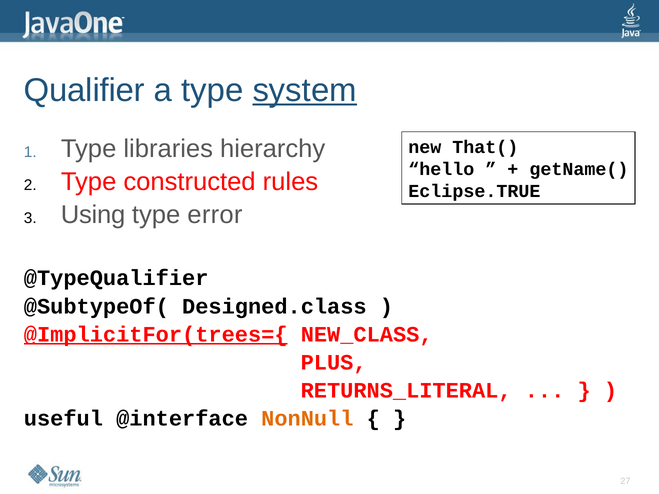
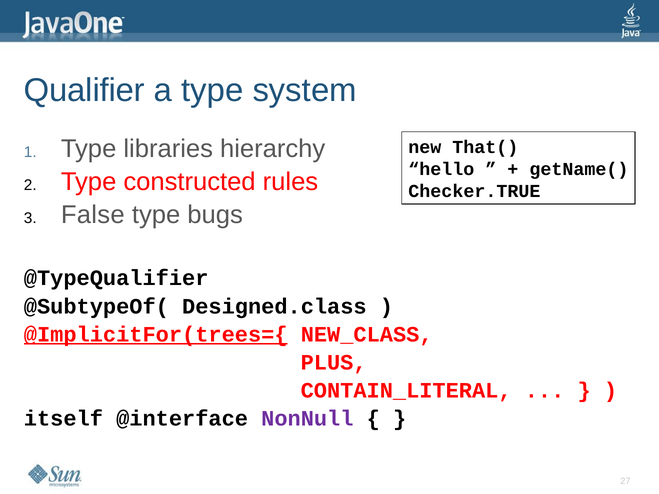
system underline: present -> none
Eclipse.TRUE: Eclipse.TRUE -> Checker.TRUE
Using: Using -> False
error: error -> bugs
RETURNS_LITERAL: RETURNS_LITERAL -> CONTAIN_LITERAL
useful: useful -> itself
NonNull colour: orange -> purple
